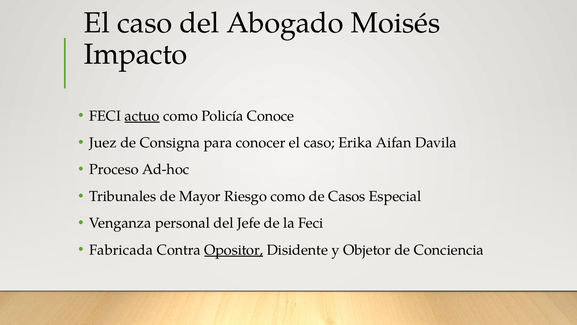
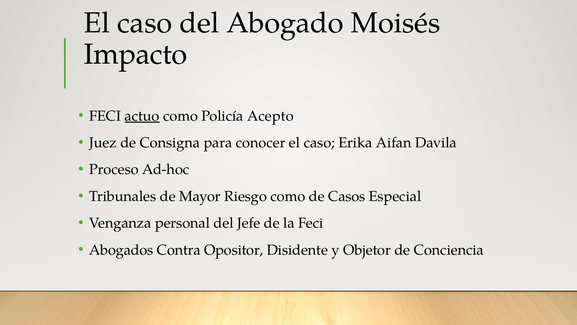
Conoce: Conoce -> Acepto
Fabricada: Fabricada -> Abogados
Opositor underline: present -> none
